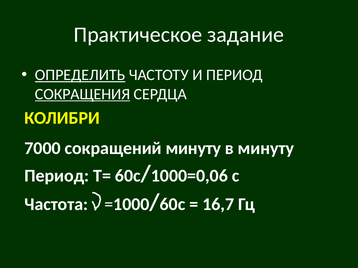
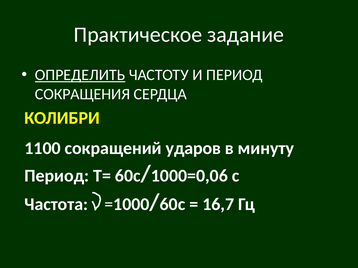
СОКРАЩЕНИЯ underline: present -> none
7000: 7000 -> 1100
сокращений минуту: минуту -> ударов
